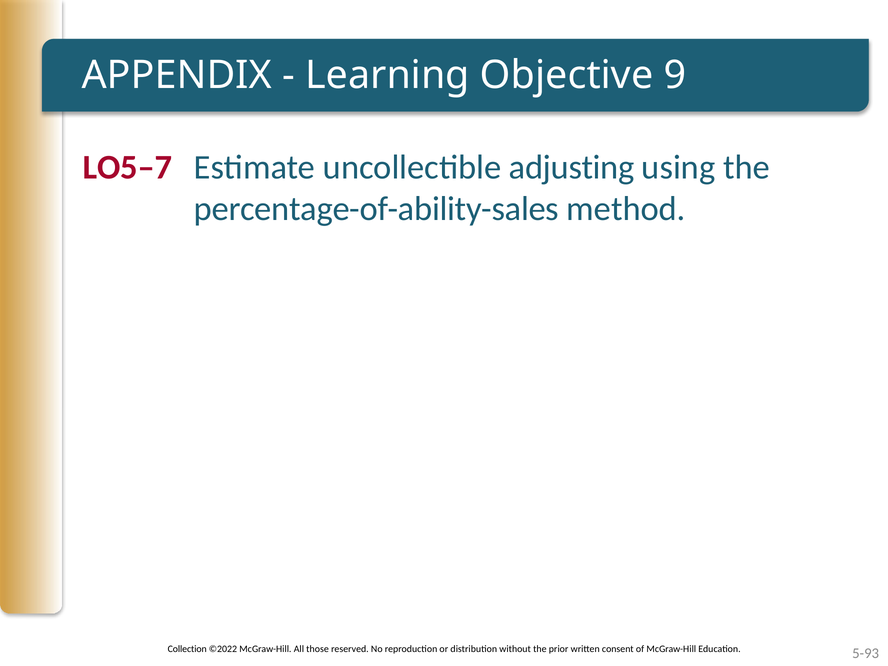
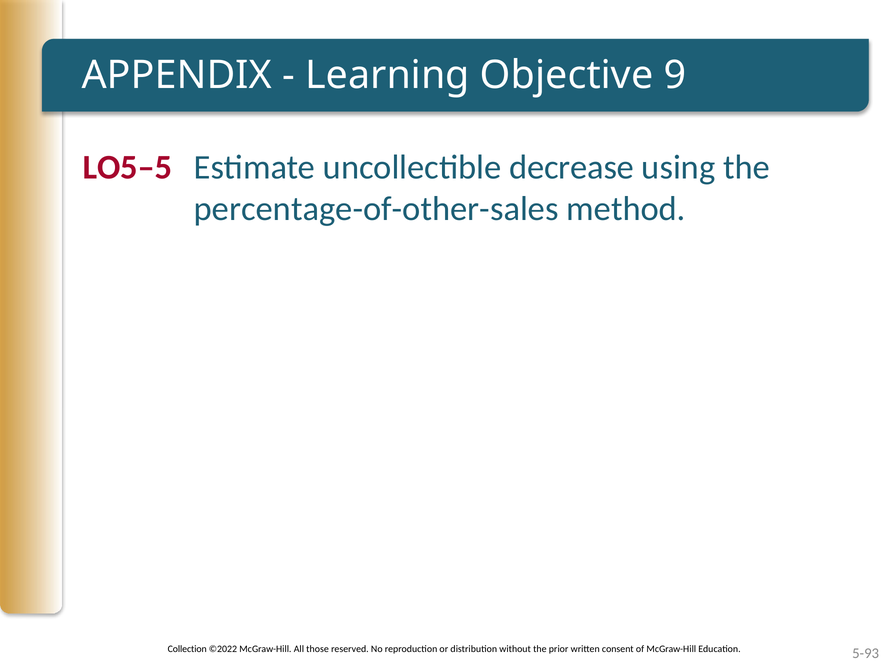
LO5–7: LO5–7 -> LO5–5
adjusting: adjusting -> decrease
percentage-of-ability-sales: percentage-of-ability-sales -> percentage-of-other-sales
